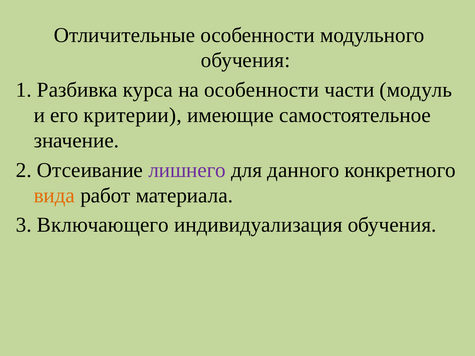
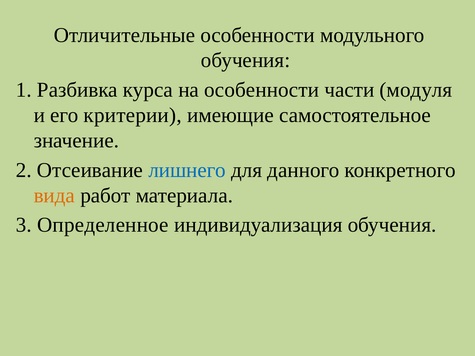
модуль: модуль -> модуля
лишнего colour: purple -> blue
Включающего: Включающего -> Определенное
